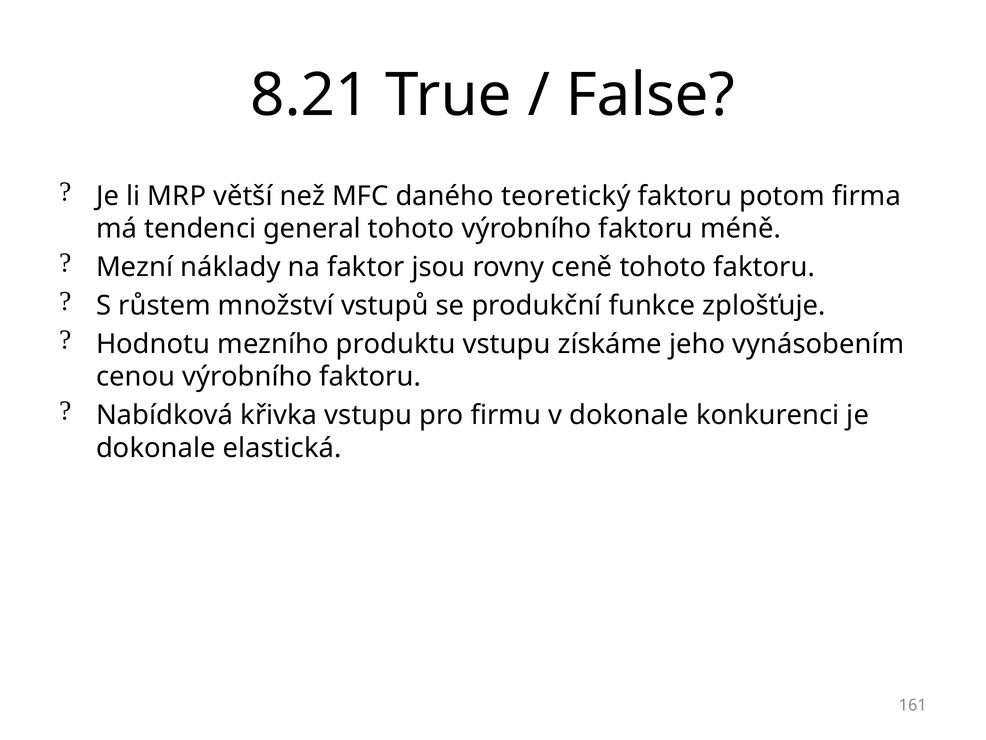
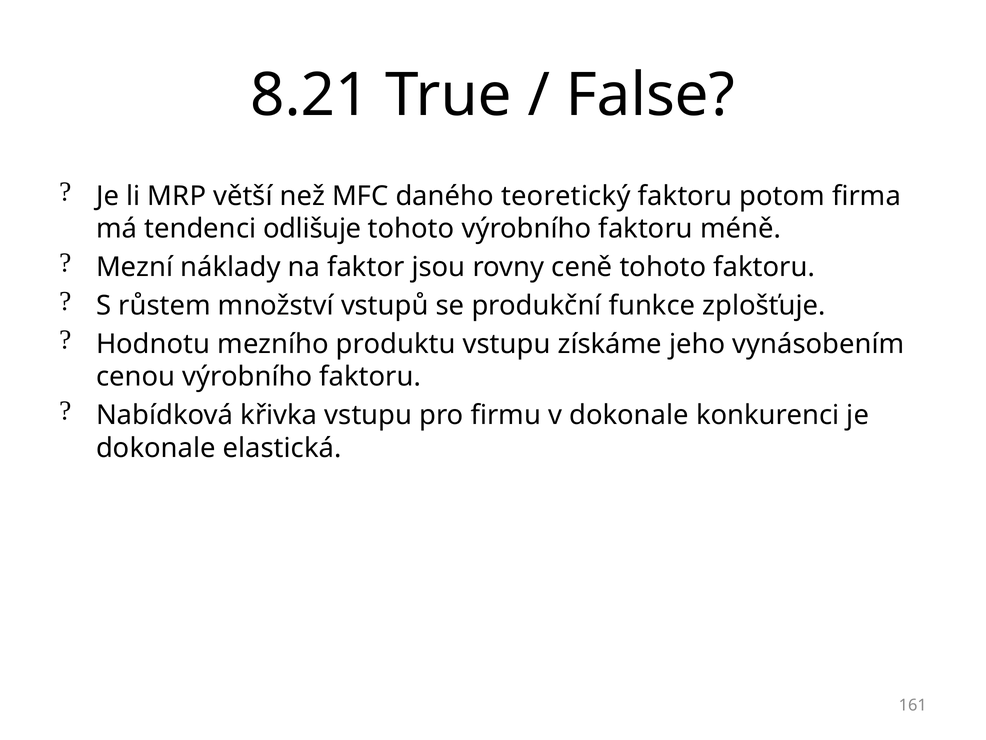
general: general -> odlišuje
